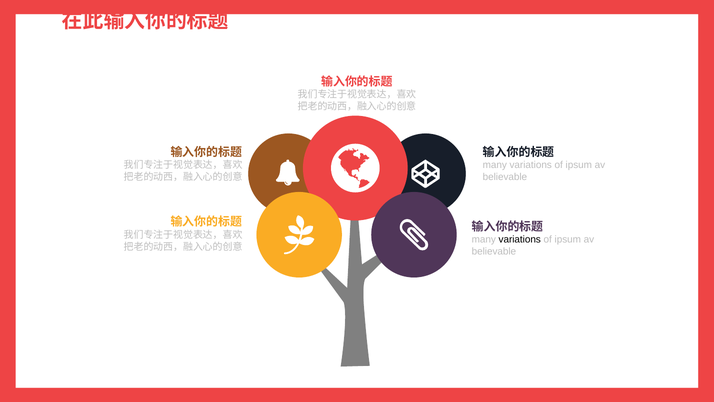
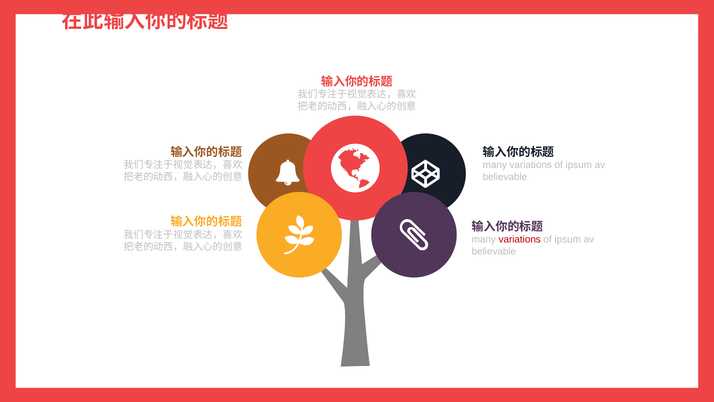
variations at (520, 239) colour: black -> red
